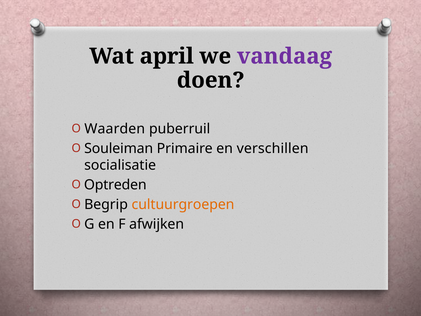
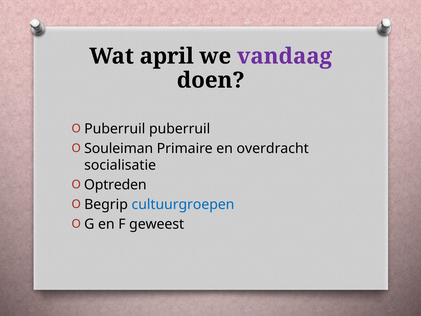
Waarden at (115, 129): Waarden -> Puberruil
verschillen: verschillen -> overdracht
cultuurgroepen colour: orange -> blue
afwijken: afwijken -> geweest
